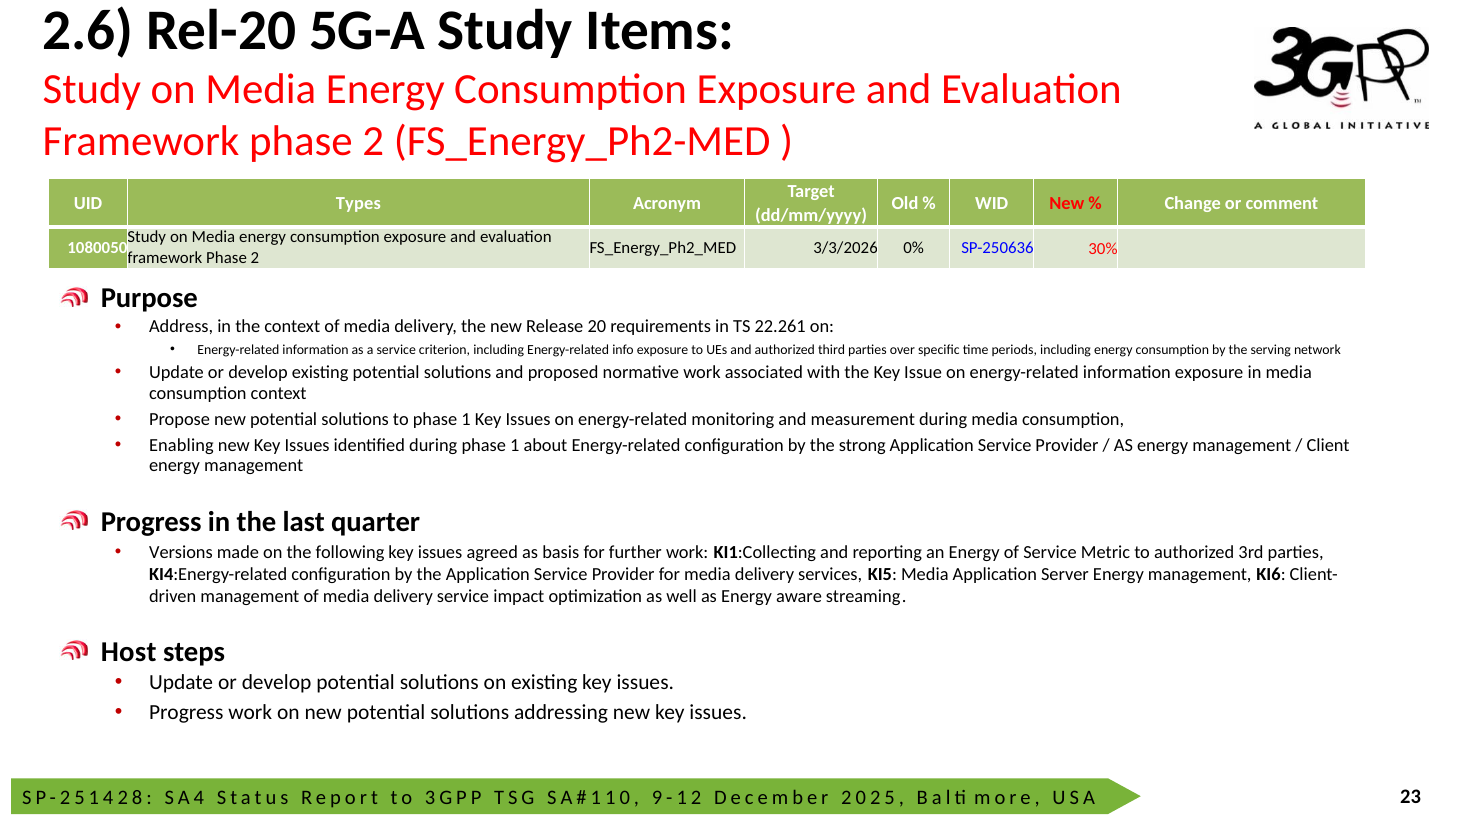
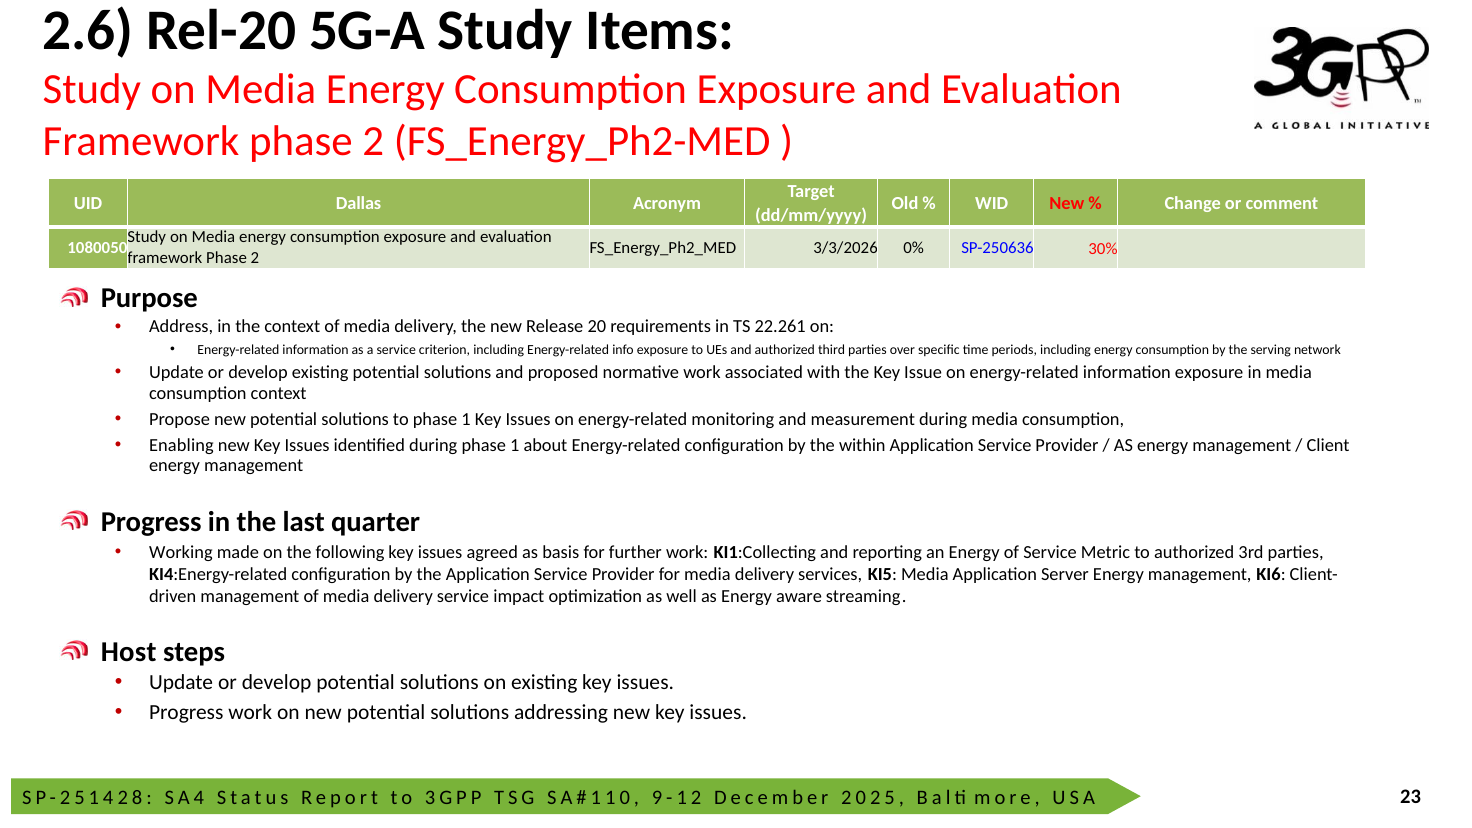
Types: Types -> Dallas
strong: strong -> within
Versions: Versions -> Working
